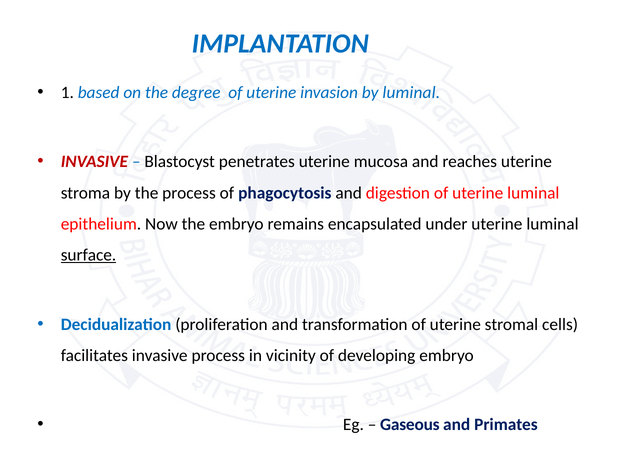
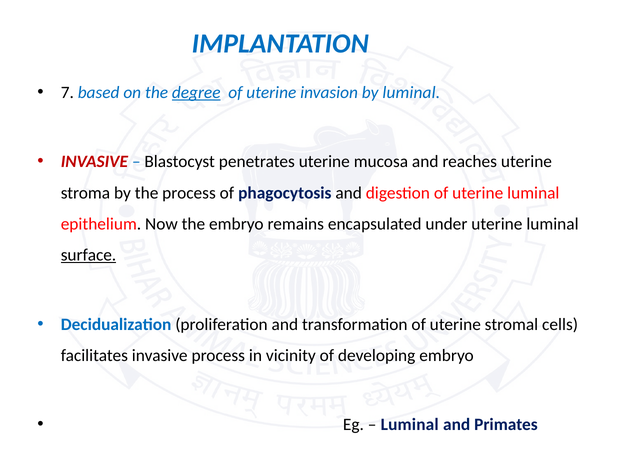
1: 1 -> 7
degree underline: none -> present
Gaseous at (410, 425): Gaseous -> Luminal
